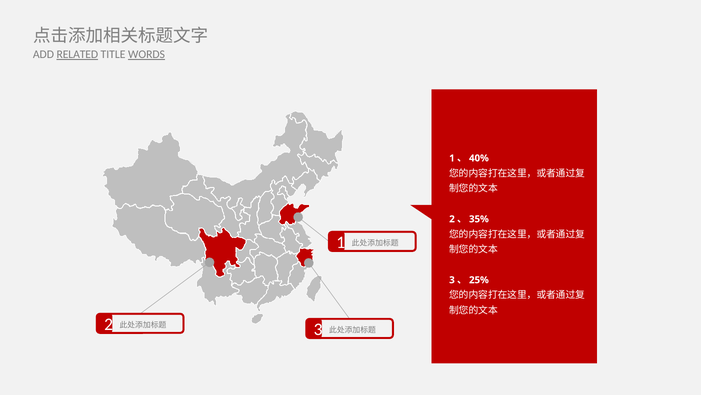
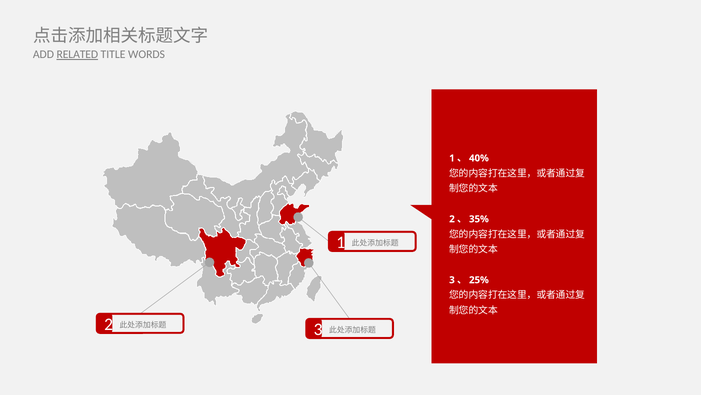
WORDS underline: present -> none
